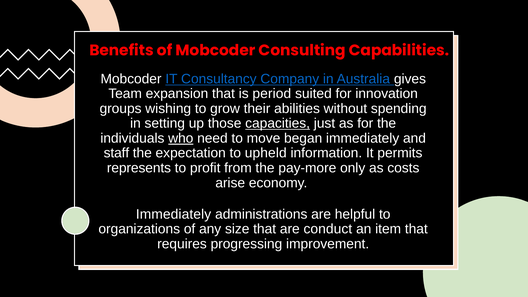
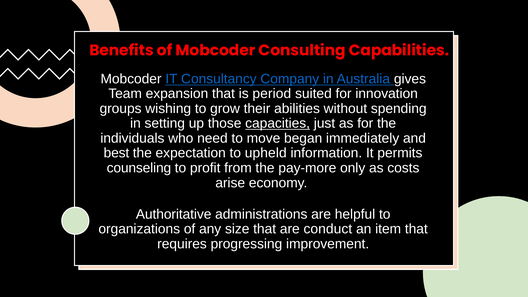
who underline: present -> none
staff: staff -> best
represents: represents -> counseling
Immediately at (174, 214): Immediately -> Authoritative
